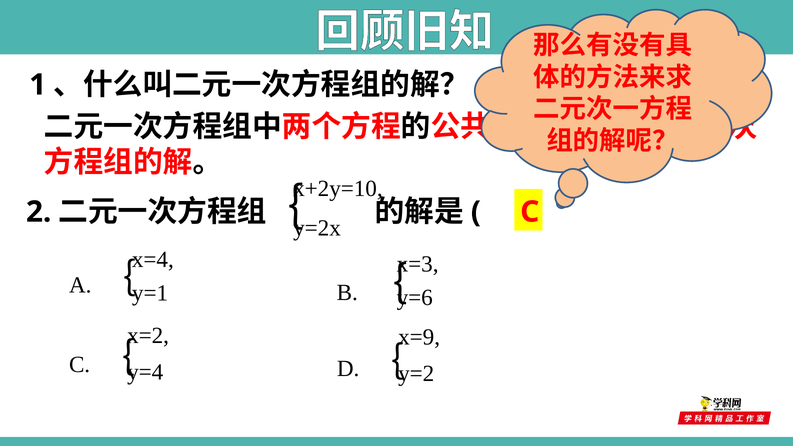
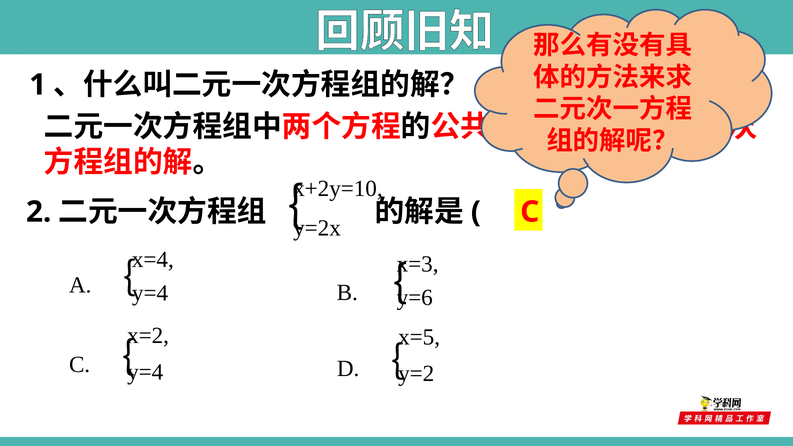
y=1 at (150, 293): y=1 -> y=4
x=9: x=9 -> x=5
